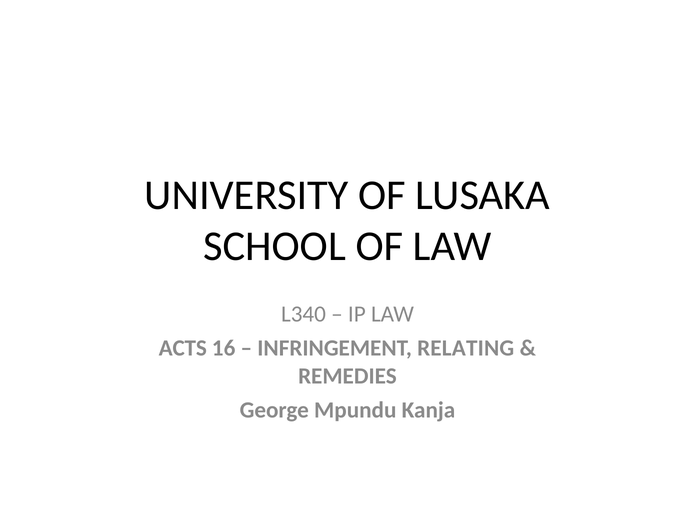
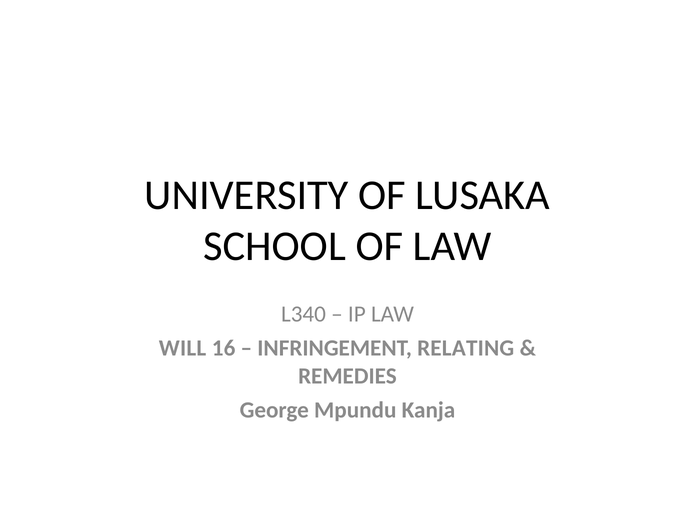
ACTS: ACTS -> WILL
